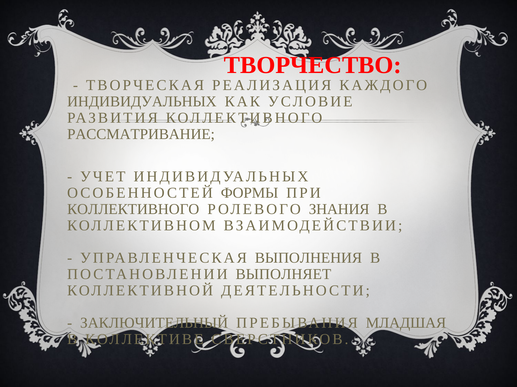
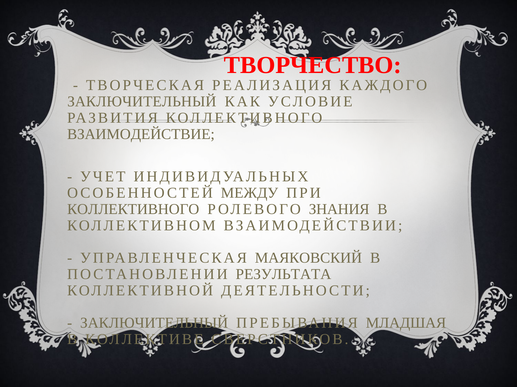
ИНДИВИДУАЛЬНЫХ at (142, 102): ИНДИВИДУАЛЬНЫХ -> ЗАКЛЮЧИТЕЛЬНЫЙ
РАССМАТРИВАНИЕ: РАССМАТРИВАНИЕ -> ВЗАИМОДЕЙСТВИЕ
ФОРМЫ: ФОРМЫ -> МЕЖДУ
ВЫПОЛНЕНИЯ: ВЫПОЛНЕНИЯ -> МАЯКОВСКИЙ
ВЫПОЛНЯЕТ: ВЫПОЛНЯЕТ -> РЕЗУЛЬТАТА
